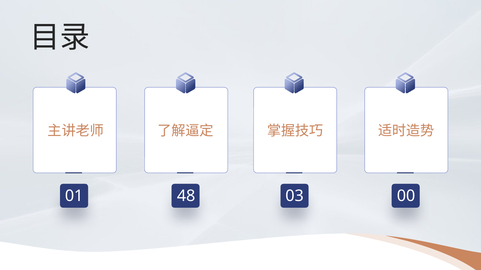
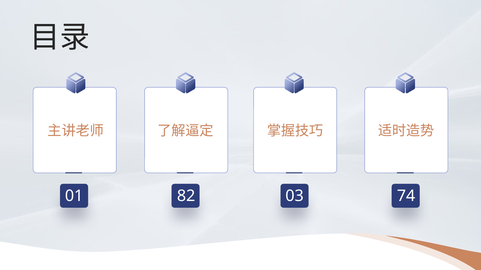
48: 48 -> 82
00: 00 -> 74
